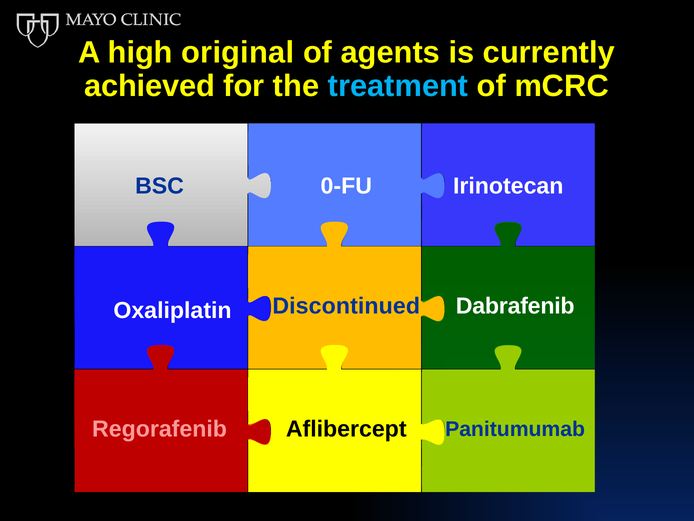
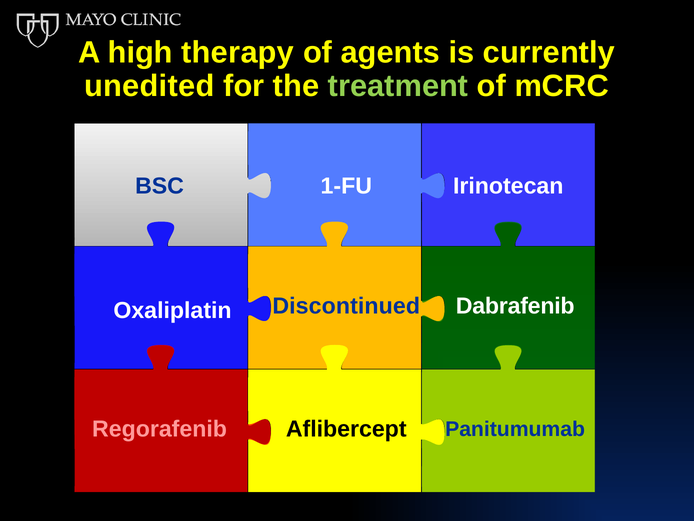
original: original -> therapy
achieved: achieved -> unedited
treatment colour: light blue -> light green
0-FU: 0-FU -> 1-FU
